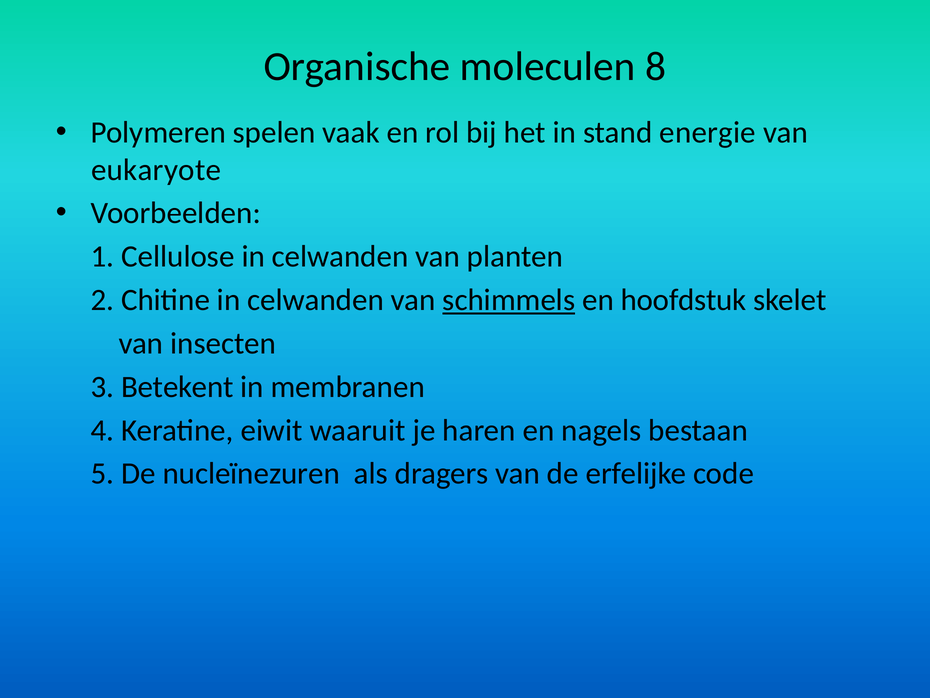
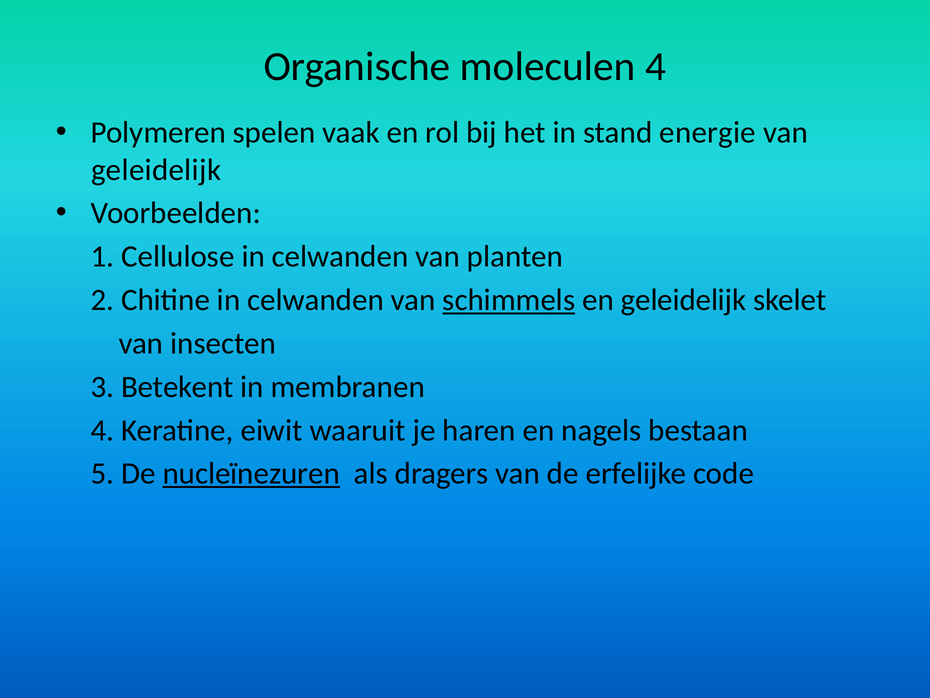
moleculen 8: 8 -> 4
eukaryote at (156, 170): eukaryote -> geleidelijk
en hoofdstuk: hoofdstuk -> geleidelijk
nucleïnezuren underline: none -> present
